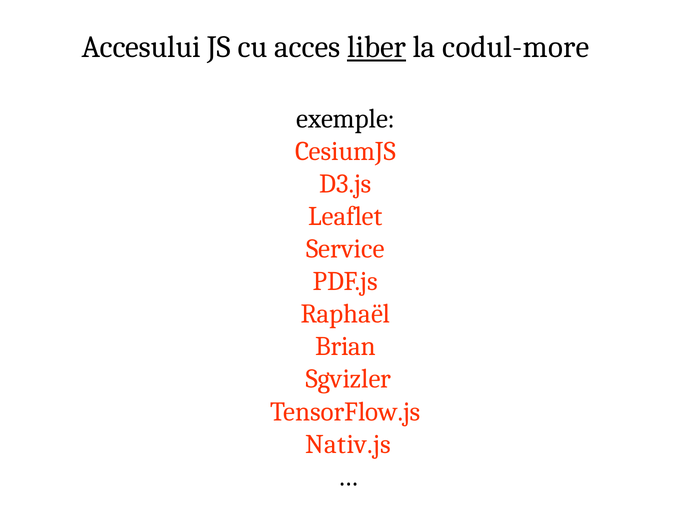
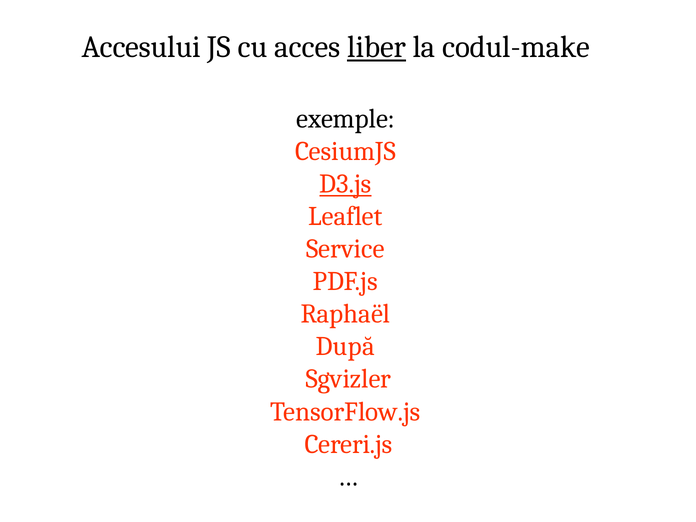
codul-more: codul-more -> codul-make
D3.js underline: none -> present
Brian: Brian -> După
Nativ.js: Nativ.js -> Cereri.js
